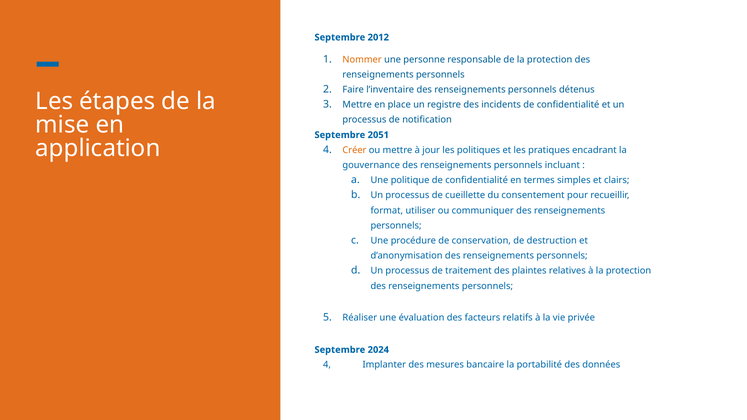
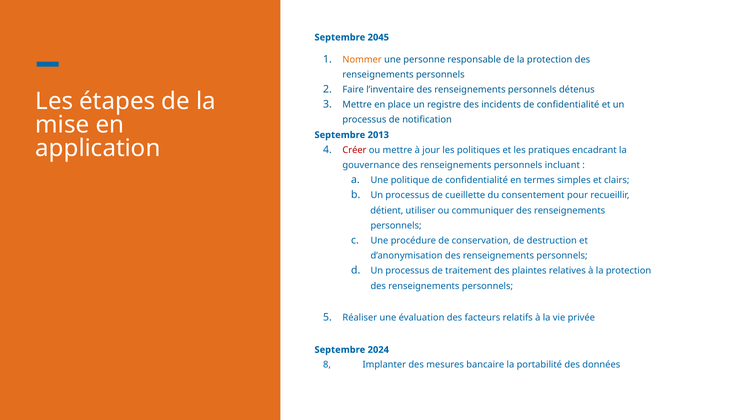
2012: 2012 -> 2045
2051: 2051 -> 2013
Créer colour: orange -> red
format: format -> détient
4 at (327, 365): 4 -> 8
